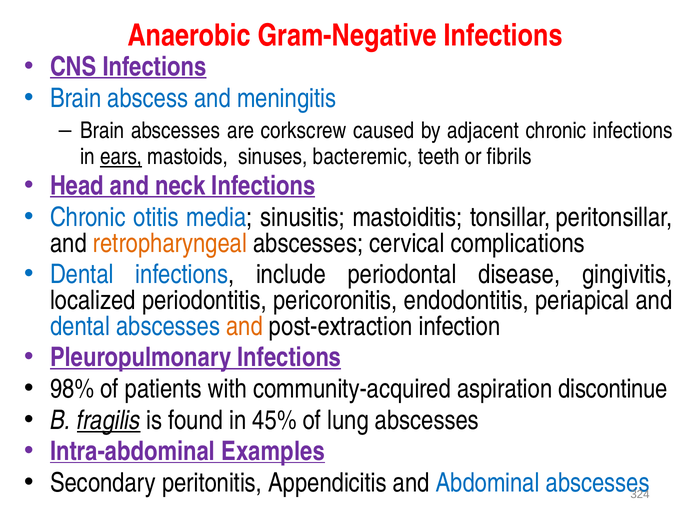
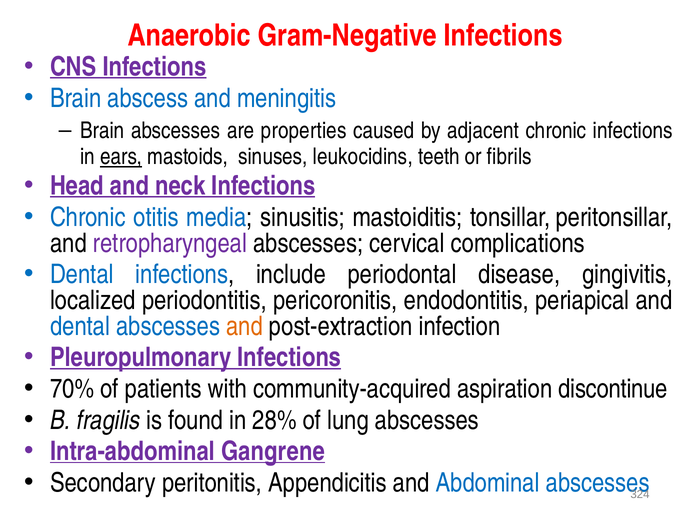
corkscrew: corkscrew -> properties
bacteremic: bacteremic -> leukocidins
retropharyngeal colour: orange -> purple
98%: 98% -> 70%
fragilis underline: present -> none
45%: 45% -> 28%
Examples: Examples -> Gangrene
